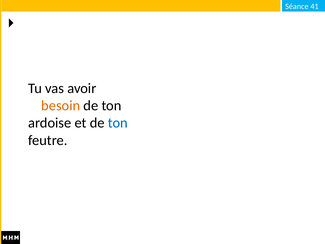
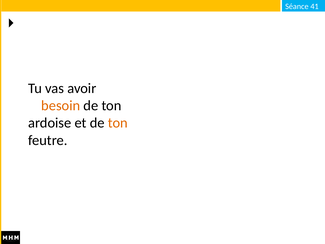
ton at (118, 123) colour: blue -> orange
